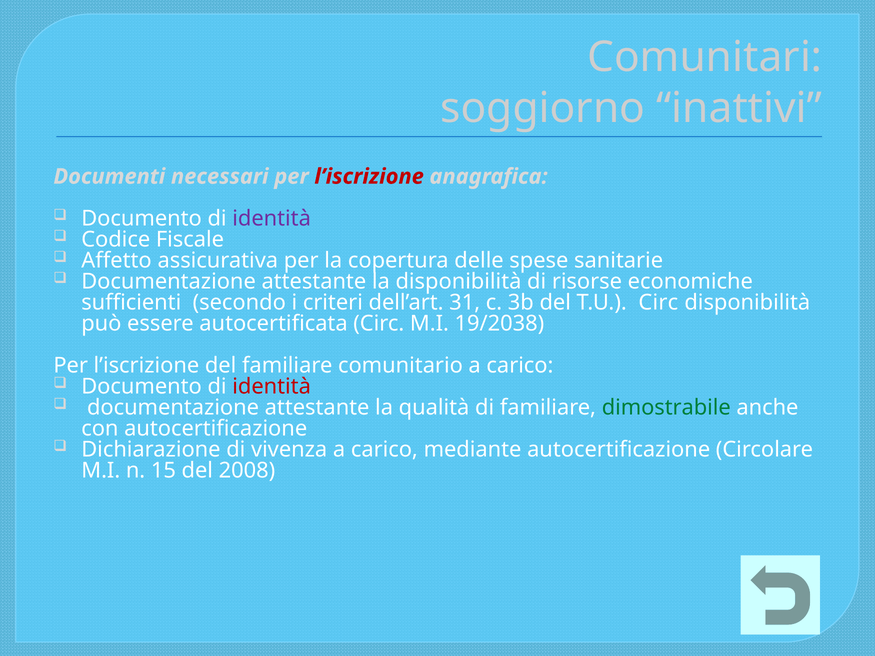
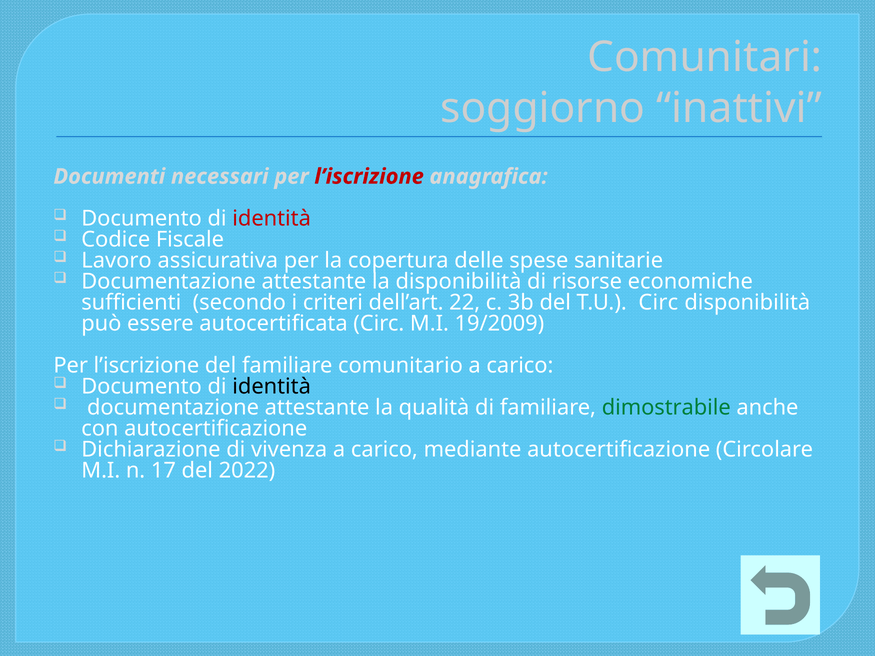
identità at (272, 219) colour: purple -> red
Affetto: Affetto -> Lavoro
31: 31 -> 22
19/2038: 19/2038 -> 19/2009
identità at (272, 387) colour: red -> black
15: 15 -> 17
2008: 2008 -> 2022
